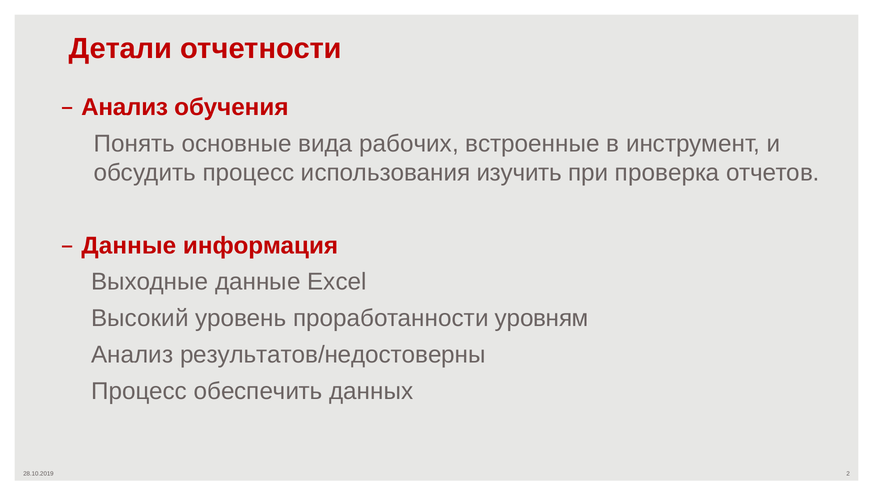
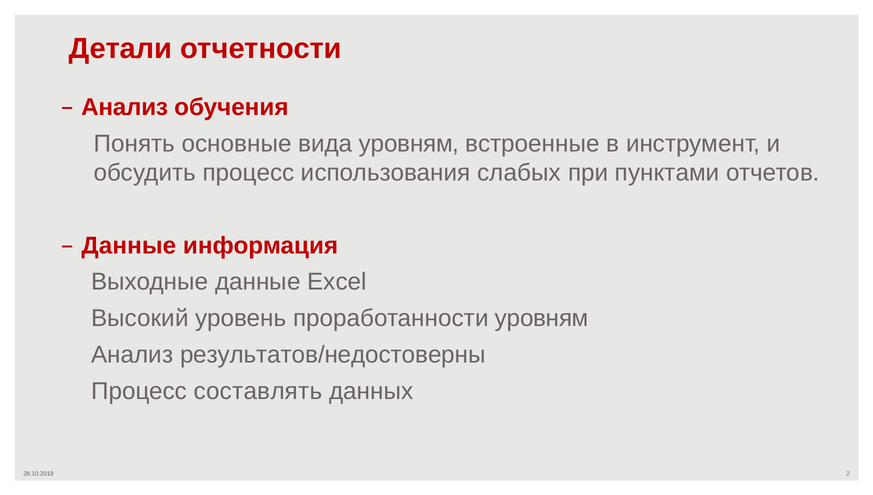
вида рабочих: рабочих -> уровням
изучить: изучить -> слабых
проверка: проверка -> пунктами
обеспечить: обеспечить -> составлять
